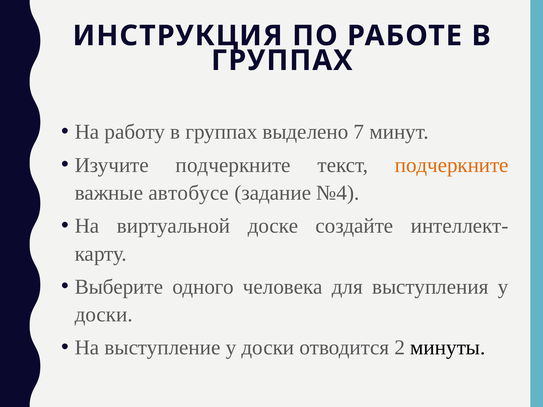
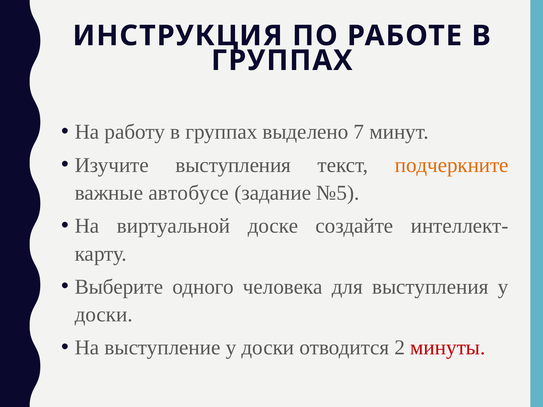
Изучите подчеркните: подчеркните -> выступления
№4: №4 -> №5
минуты colour: black -> red
